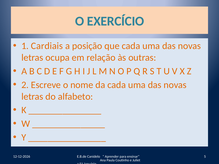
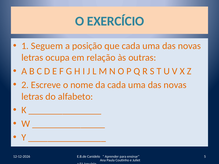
Cardiais: Cardiais -> Seguem
